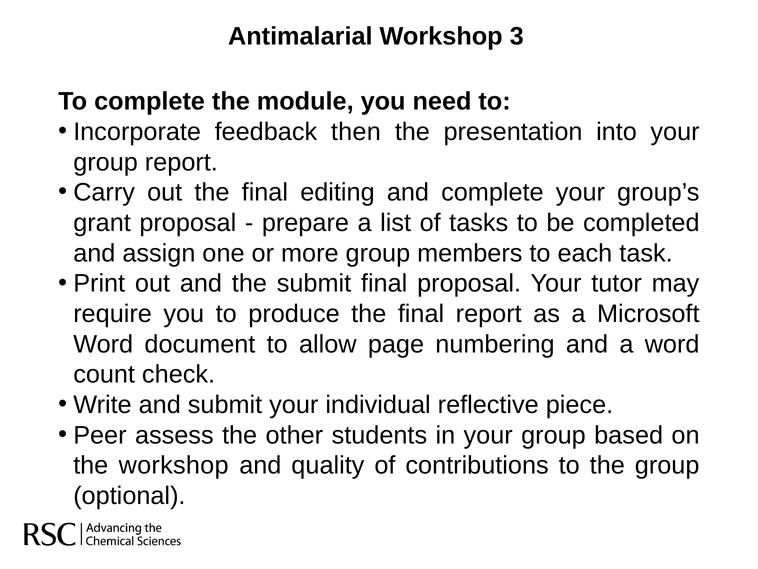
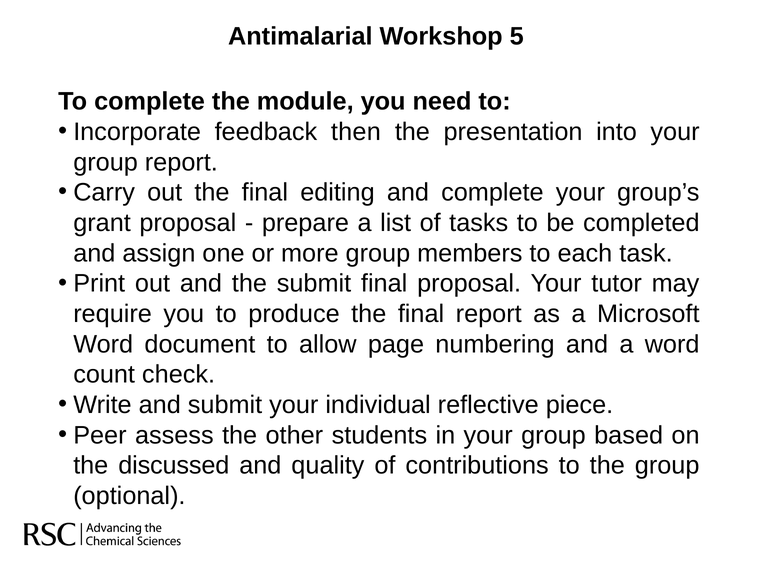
3: 3 -> 5
the workshop: workshop -> discussed
